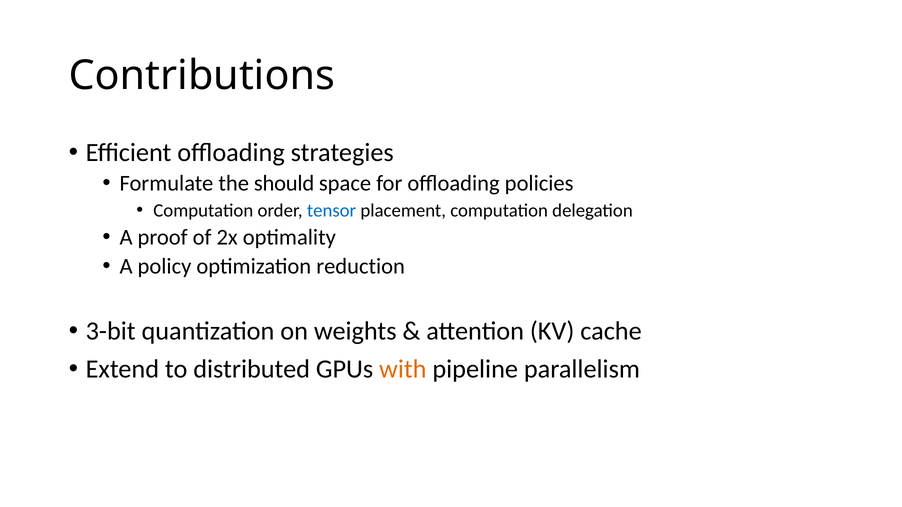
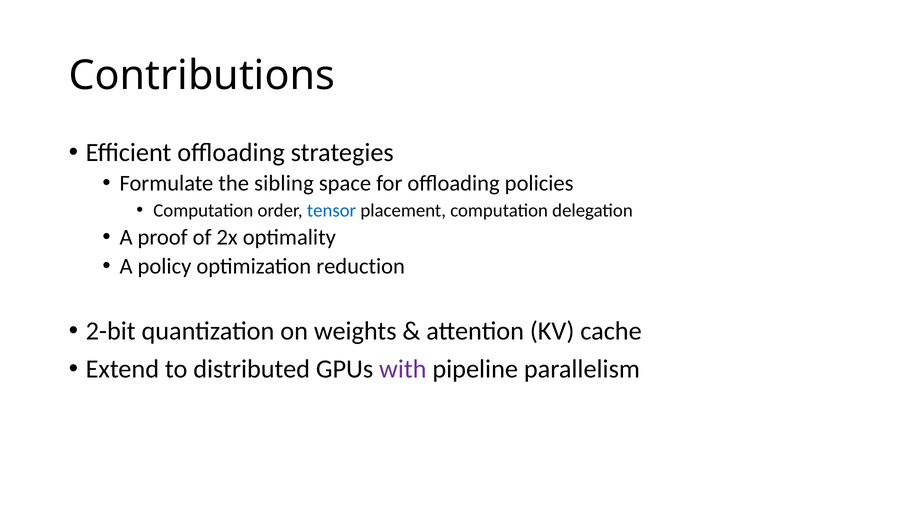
should: should -> sibling
3-bit: 3-bit -> 2-bit
with colour: orange -> purple
